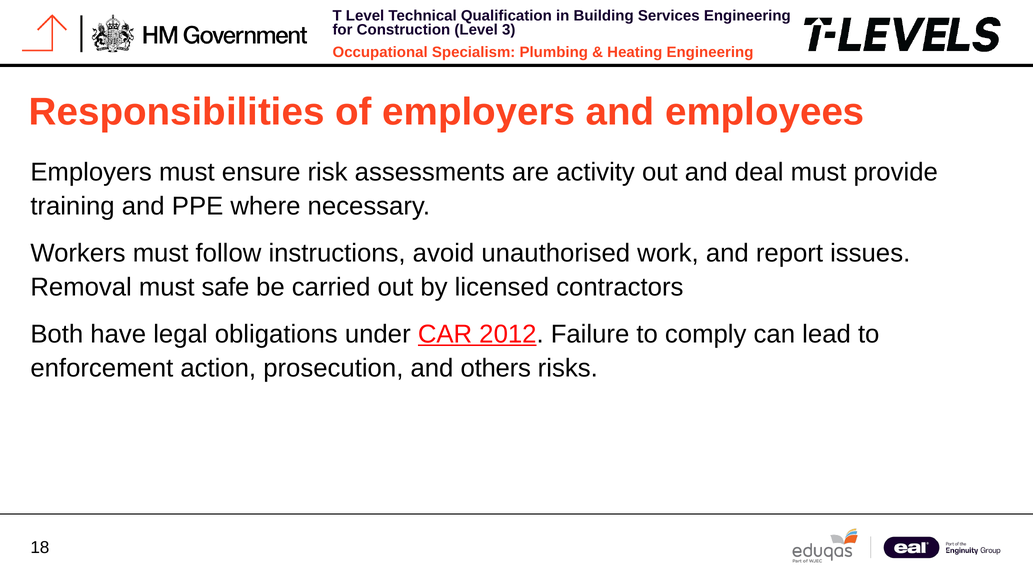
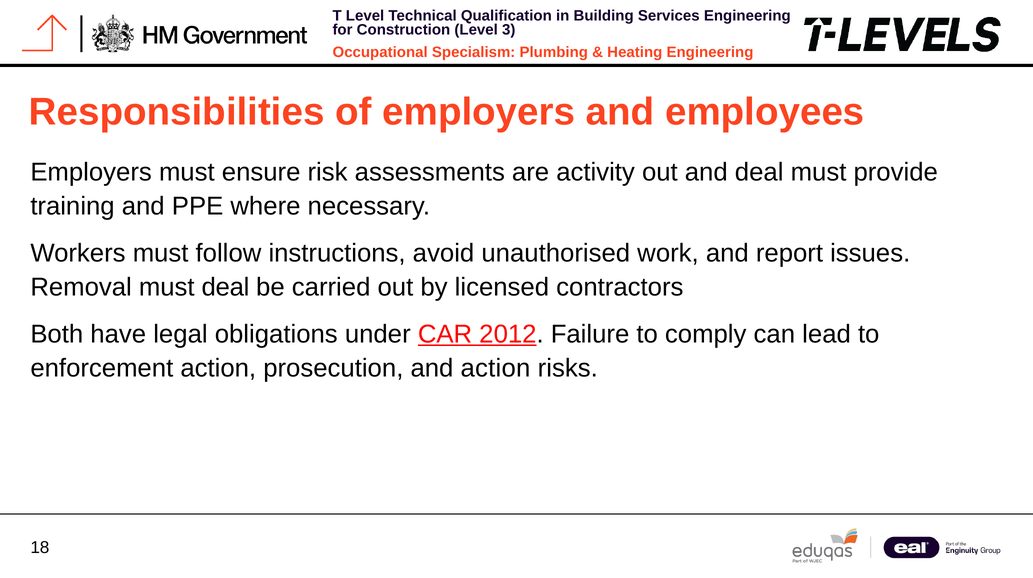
must safe: safe -> deal
and others: others -> action
